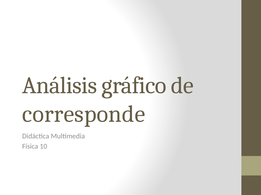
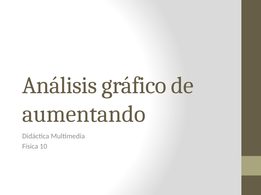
corresponde: corresponde -> aumentando
